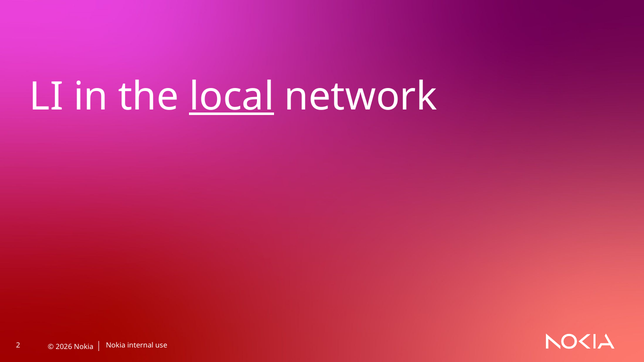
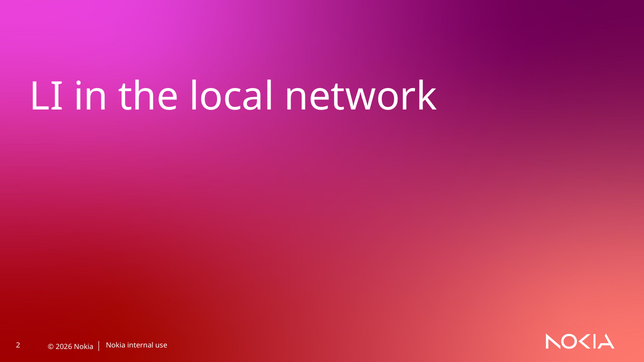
local underline: present -> none
